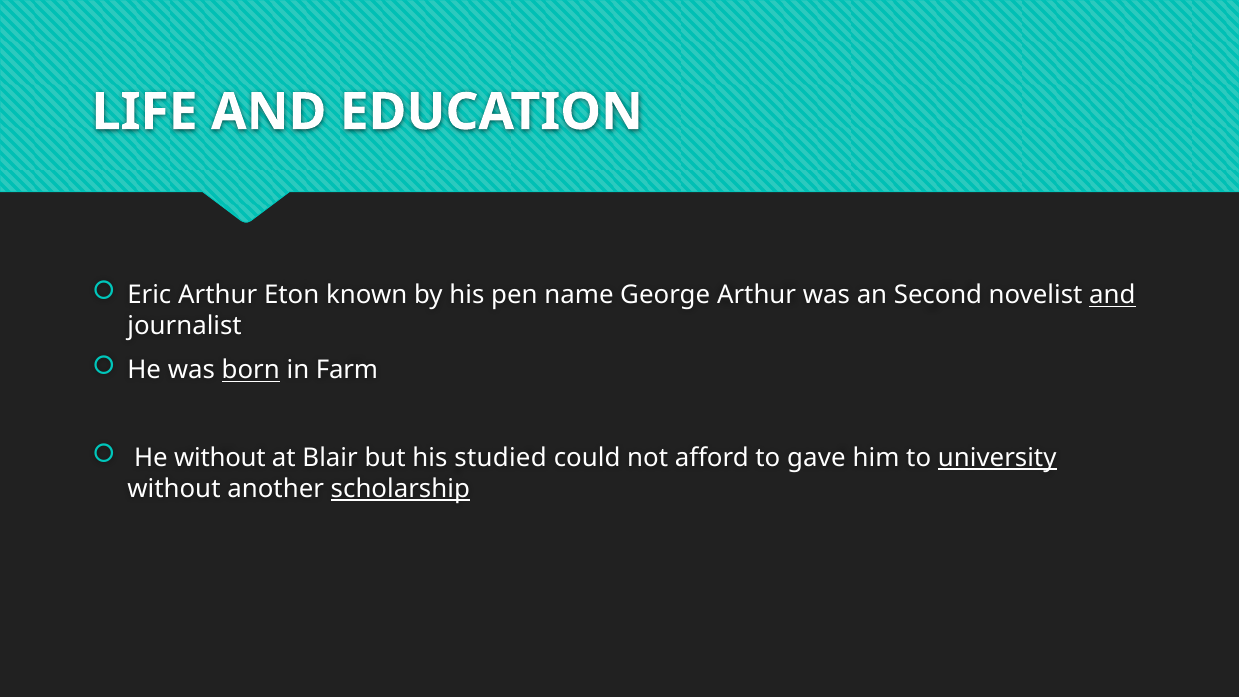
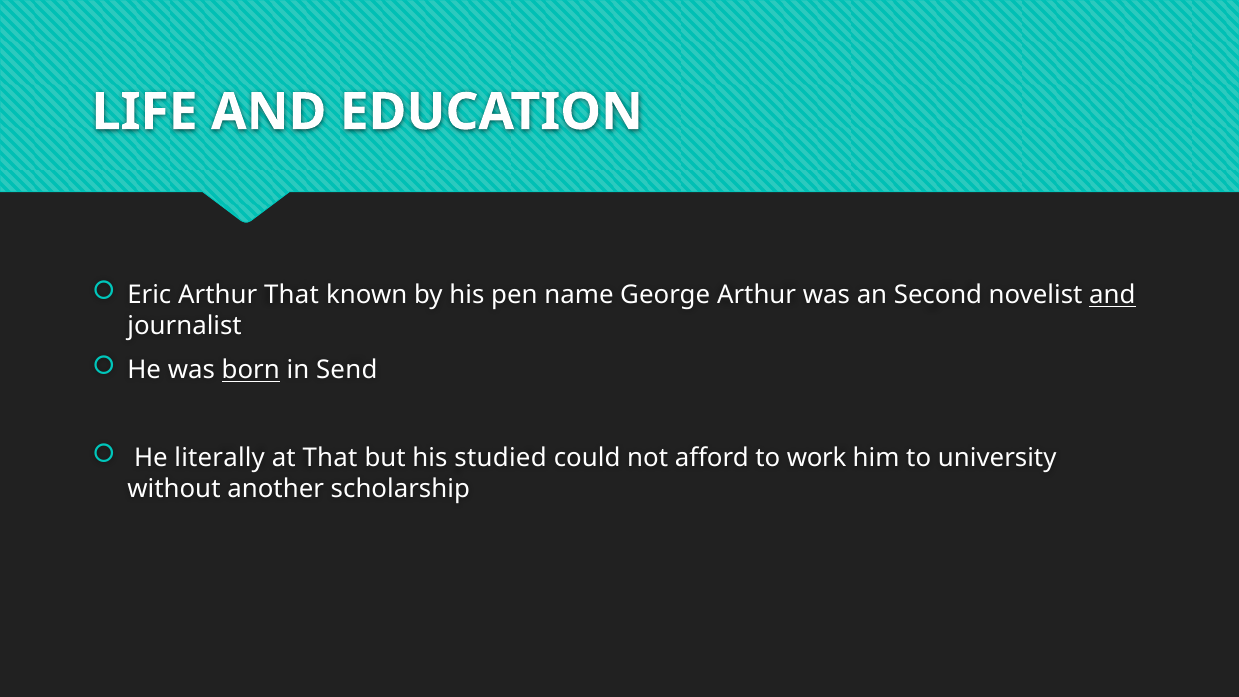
Arthur Eton: Eton -> That
Farm: Farm -> Send
He without: without -> literally
at Blair: Blair -> That
gave: gave -> work
university underline: present -> none
scholarship underline: present -> none
